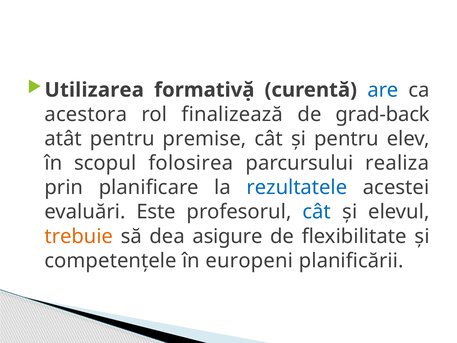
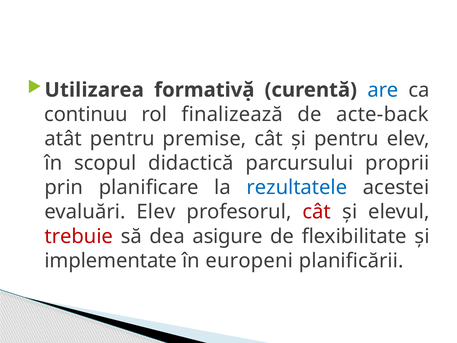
acestora: acestora -> continuu
grad-back: grad-back -> acte-back
folosirea: folosirea -> didactică
realiza: realiza -> proprii
evaluări Este: Este -> Elev
cât at (317, 212) colour: blue -> red
trebuie colour: orange -> red
competențele: competențele -> implementate
